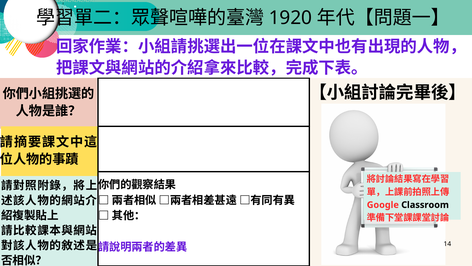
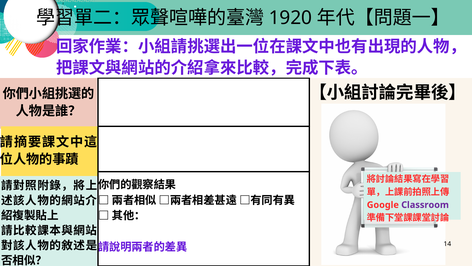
Classroom colour: black -> purple
